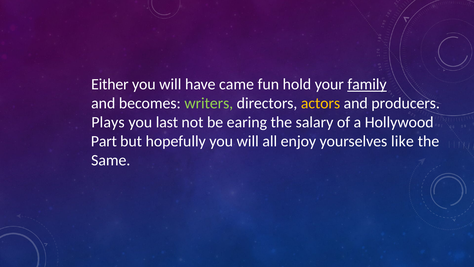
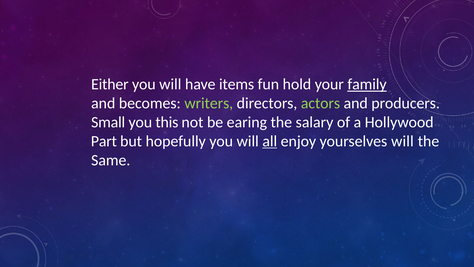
came: came -> items
actors colour: yellow -> light green
Plays: Plays -> Small
last: last -> this
all underline: none -> present
yourselves like: like -> will
